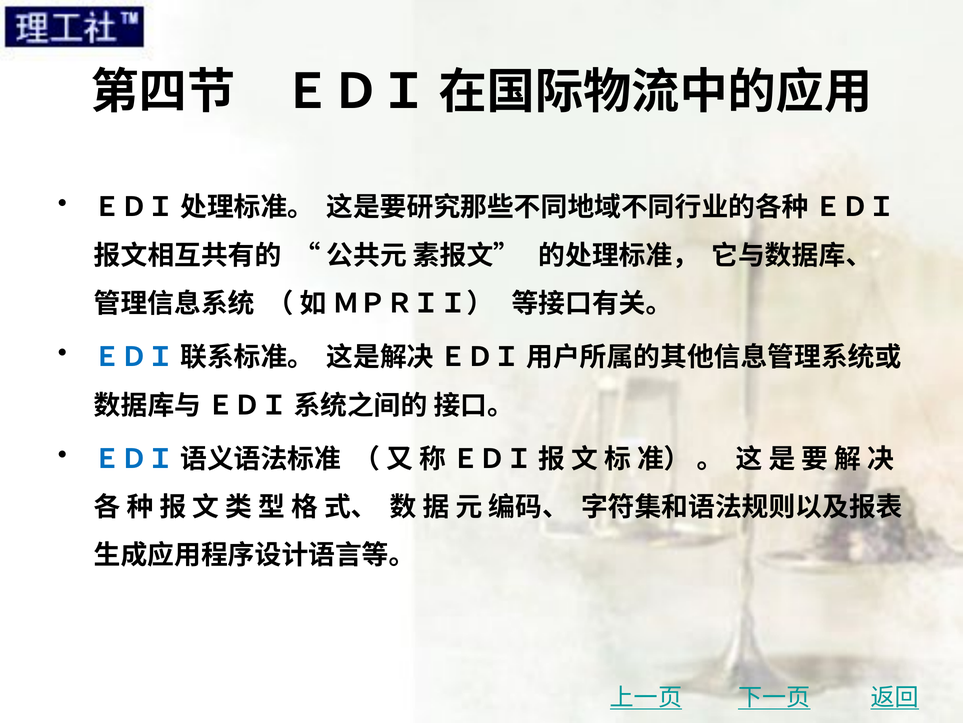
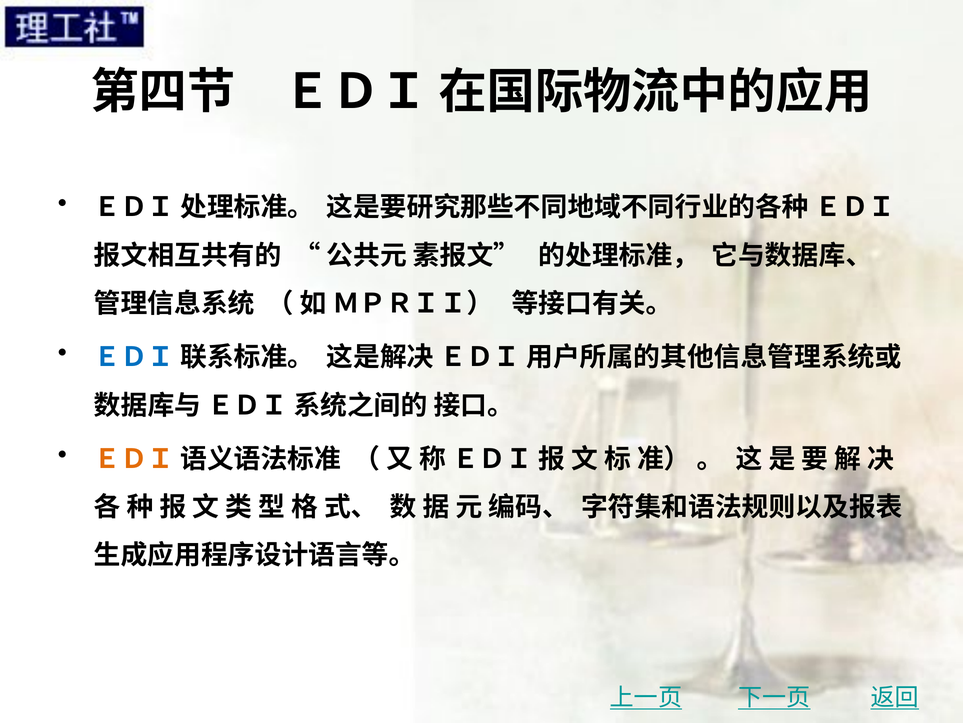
ＥＤＩ at (134, 459) colour: blue -> orange
